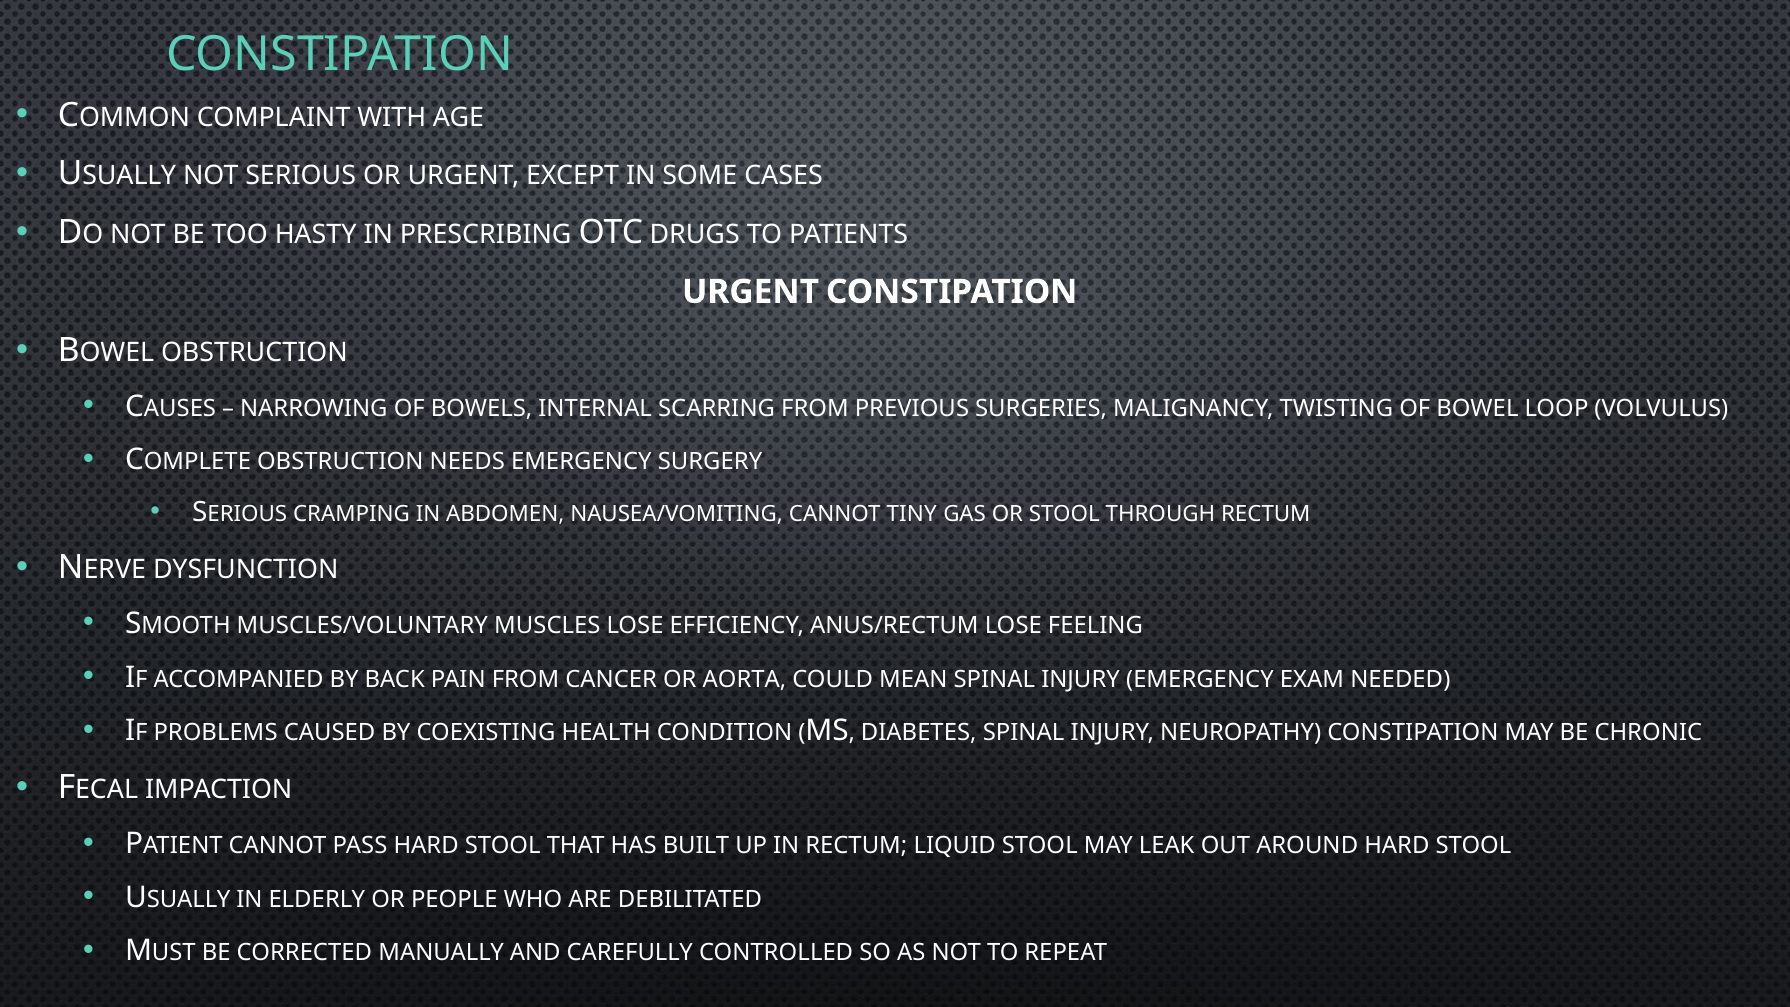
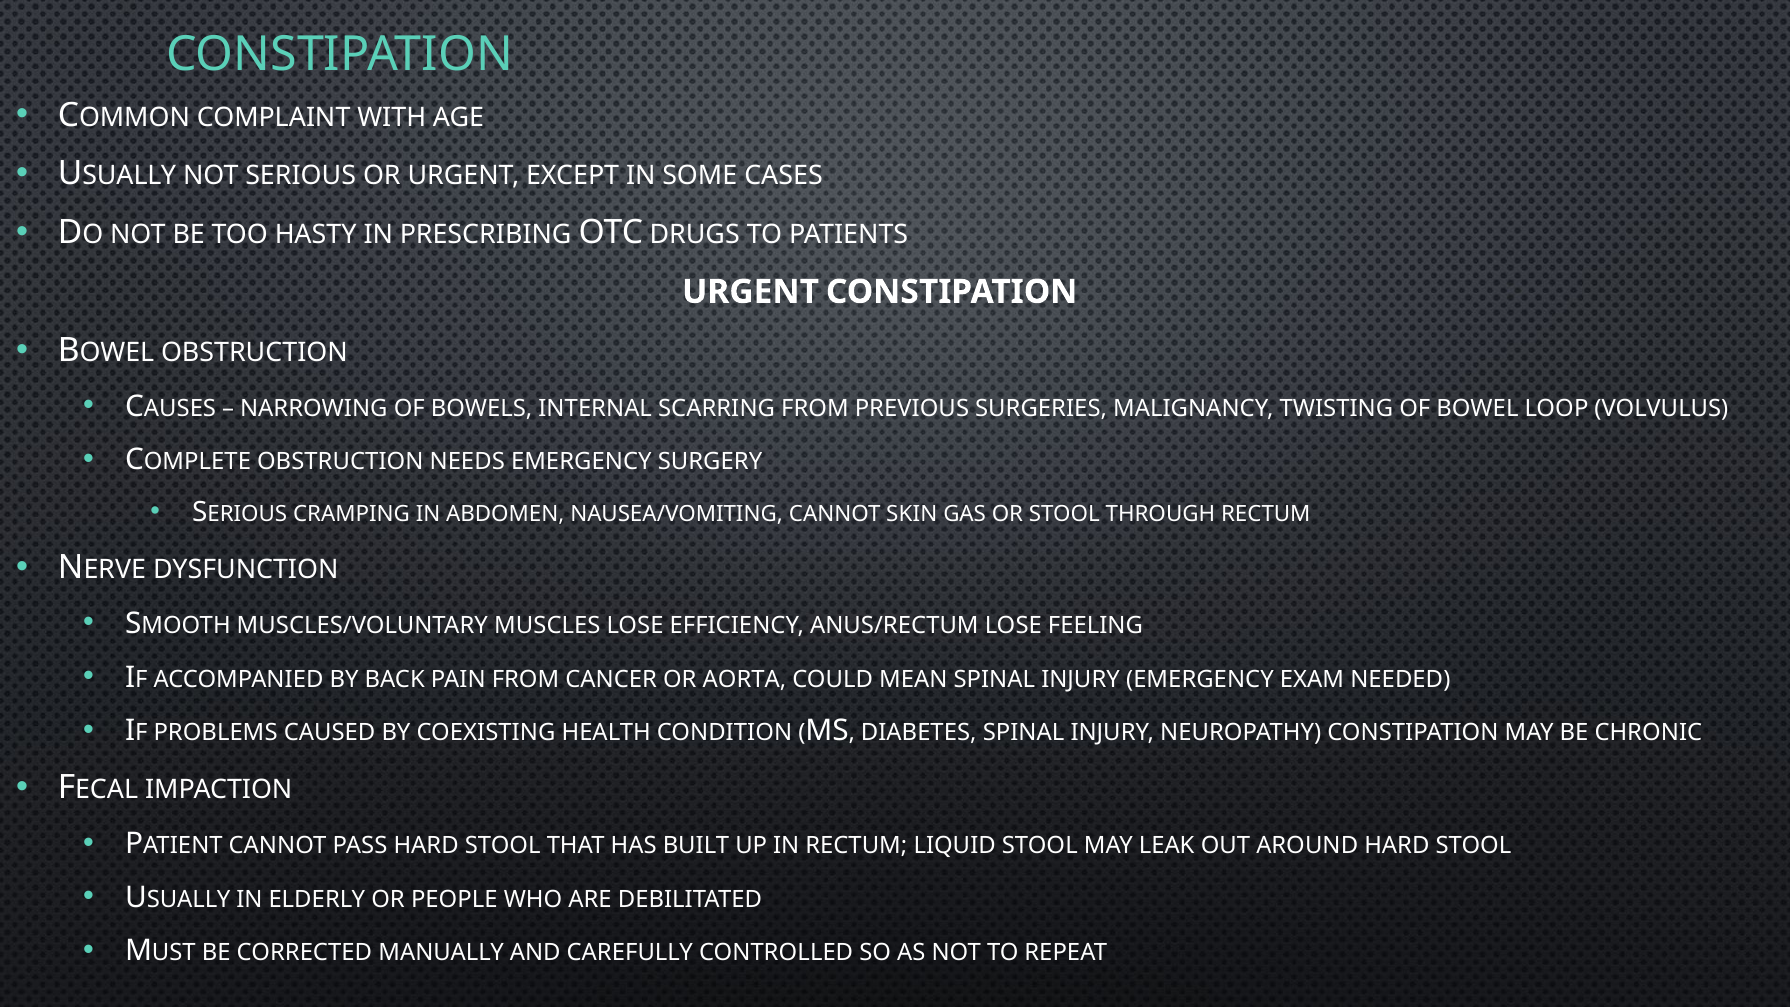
TINY: TINY -> SKIN
